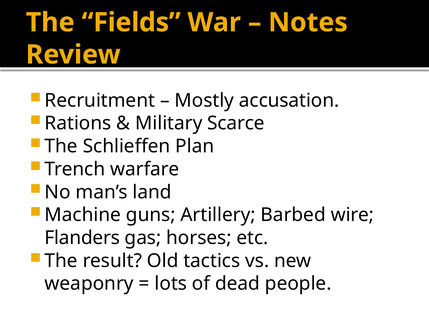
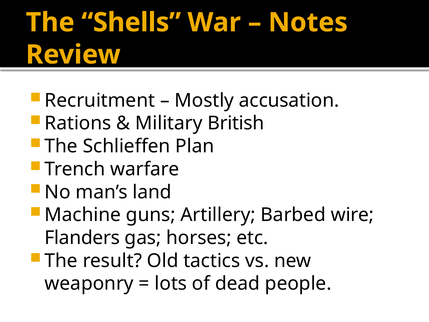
Fields: Fields -> Shells
Scarce: Scarce -> British
